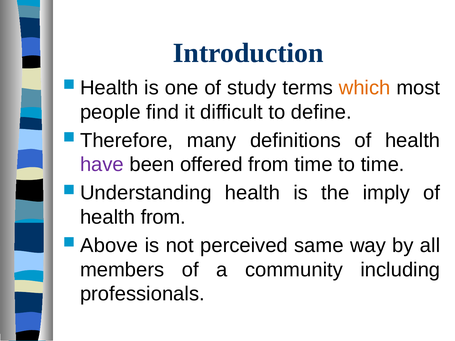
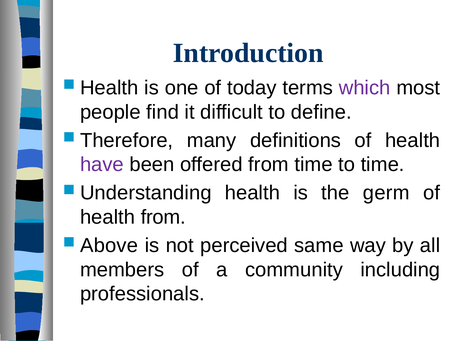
study: study -> today
which colour: orange -> purple
imply: imply -> germ
